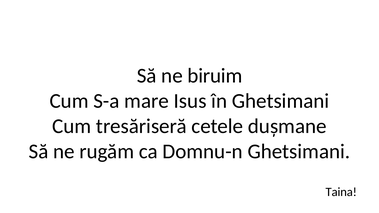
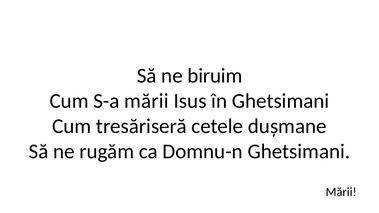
S-a mare: mare -> mării
Taina at (341, 192): Taina -> Mării
